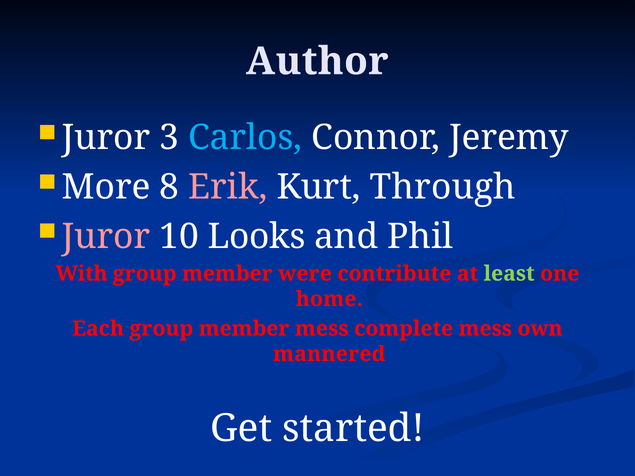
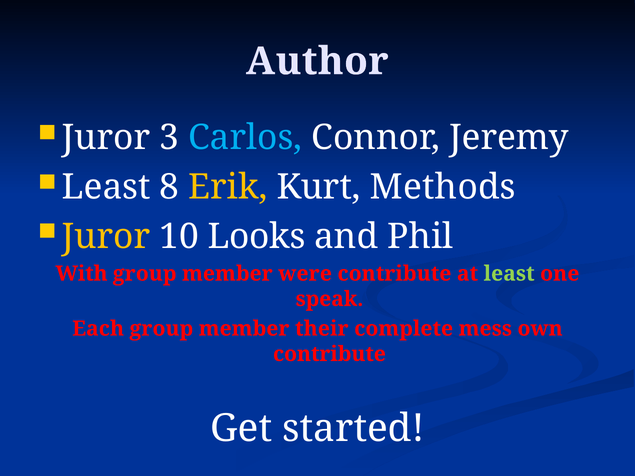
More at (106, 187): More -> Least
Erik colour: pink -> yellow
Through: Through -> Methods
Juror at (106, 237) colour: pink -> yellow
home: home -> speak
member mess: mess -> their
mannered at (329, 354): mannered -> contribute
